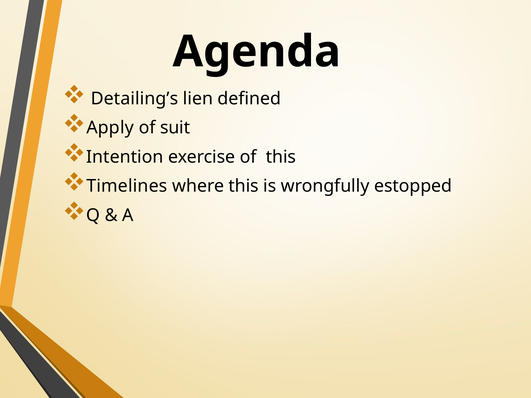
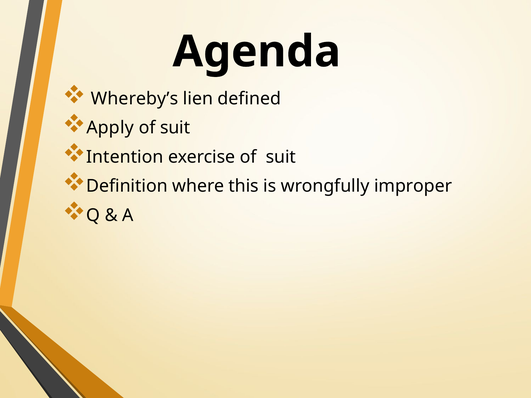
Detailing’s: Detailing’s -> Whereby’s
exercise of this: this -> suit
Timelines: Timelines -> Definition
estopped: estopped -> improper
